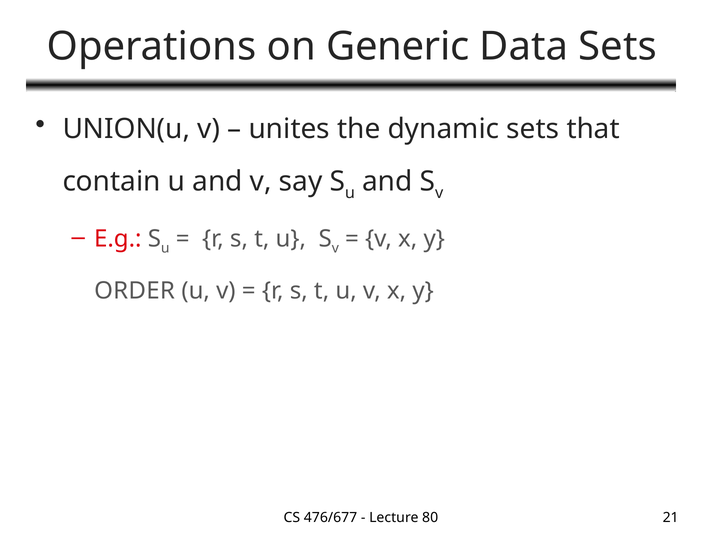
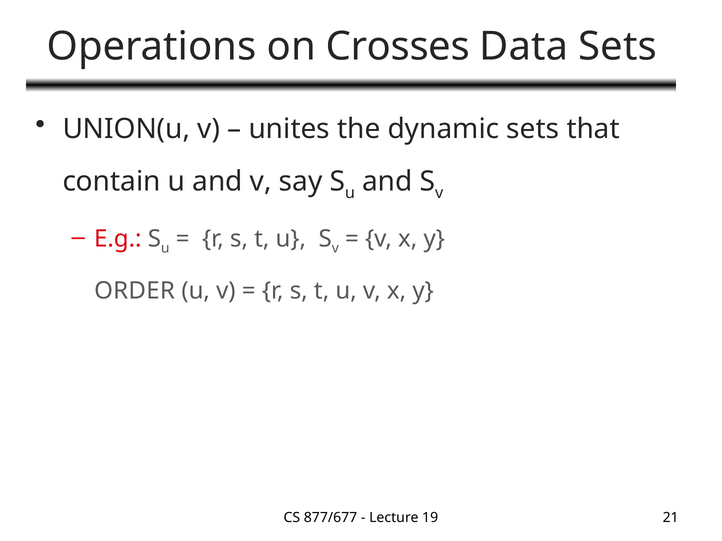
Generic: Generic -> Crosses
476/677: 476/677 -> 877/677
80: 80 -> 19
